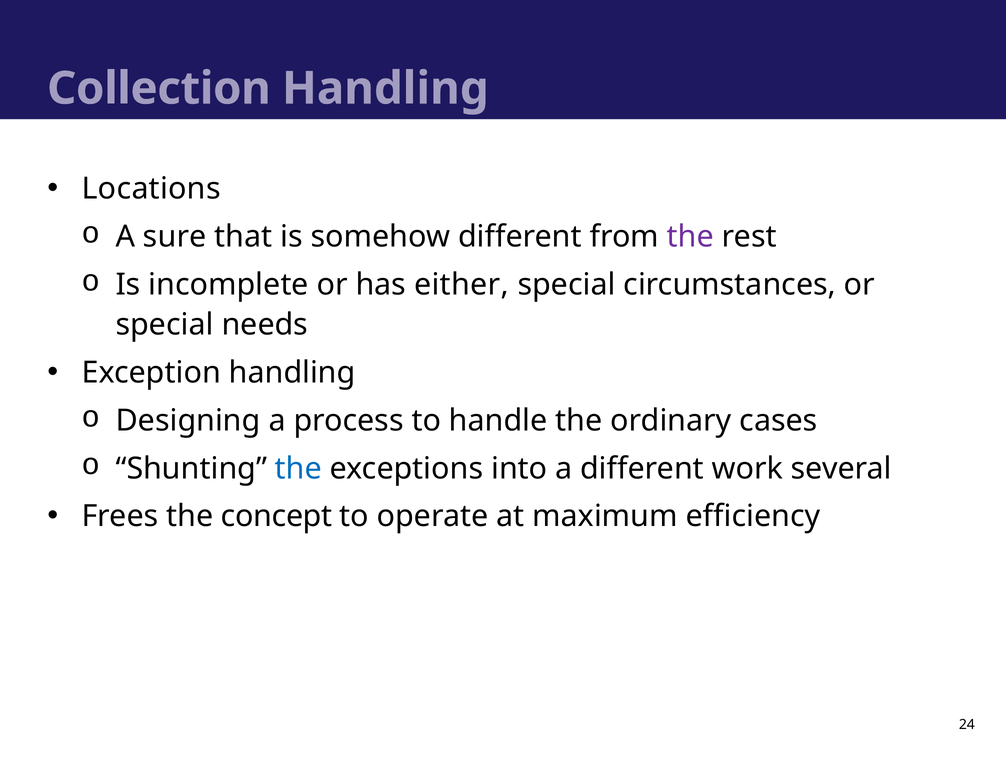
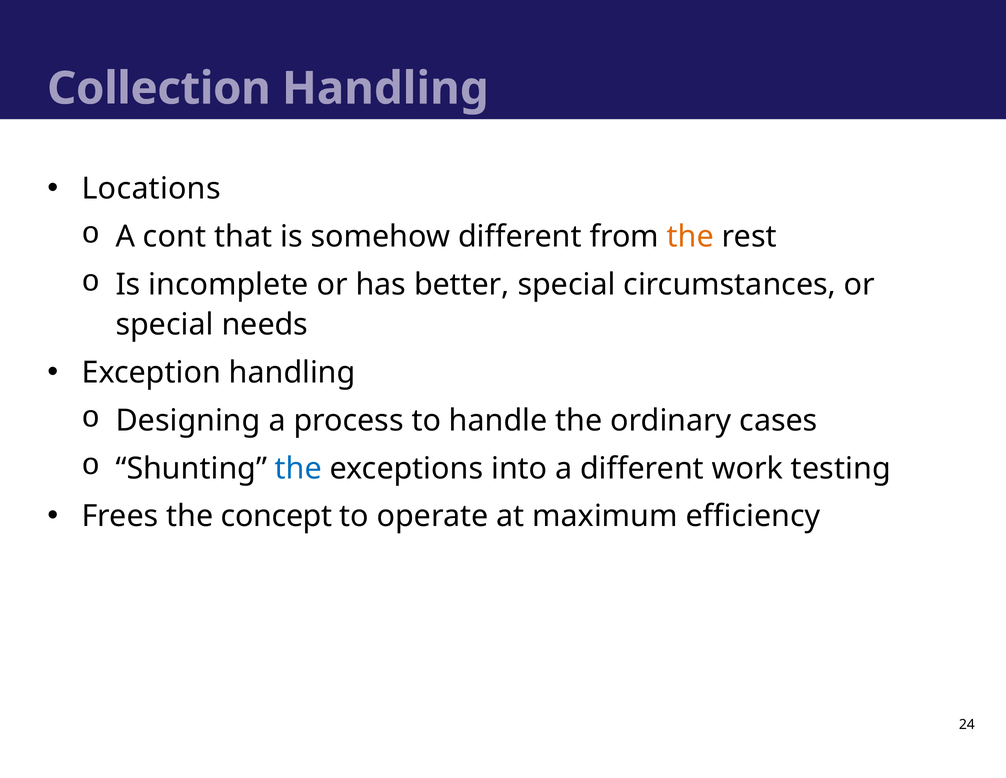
sure: sure -> cont
the at (690, 236) colour: purple -> orange
either: either -> better
several: several -> testing
